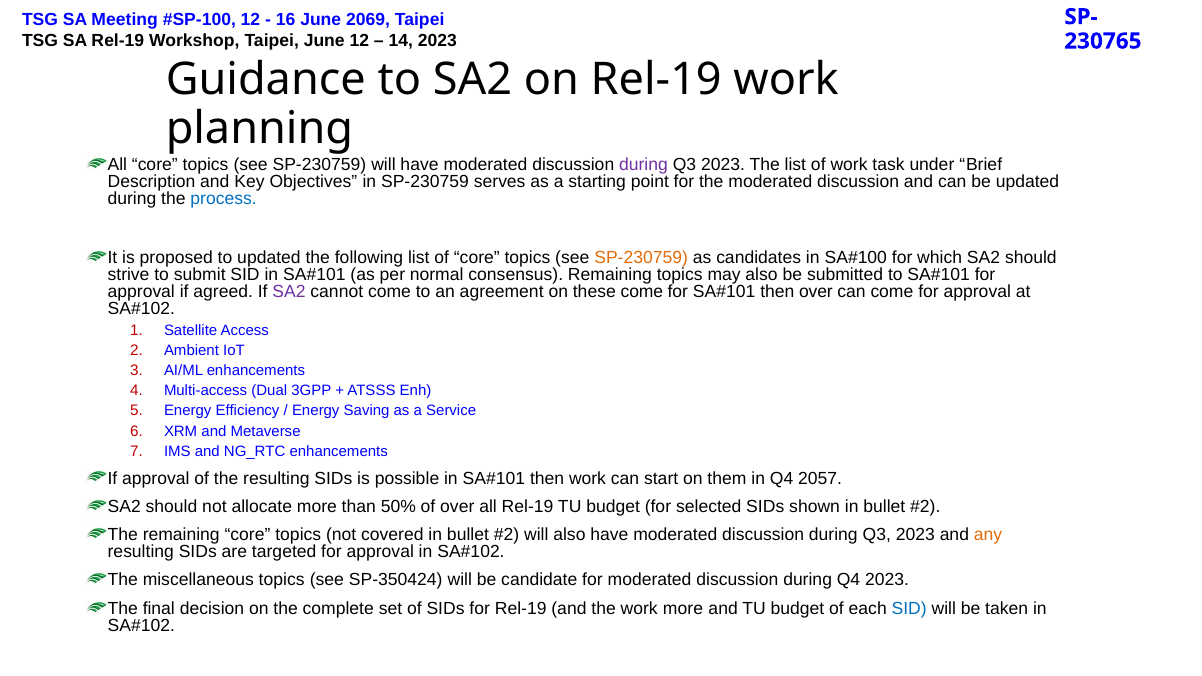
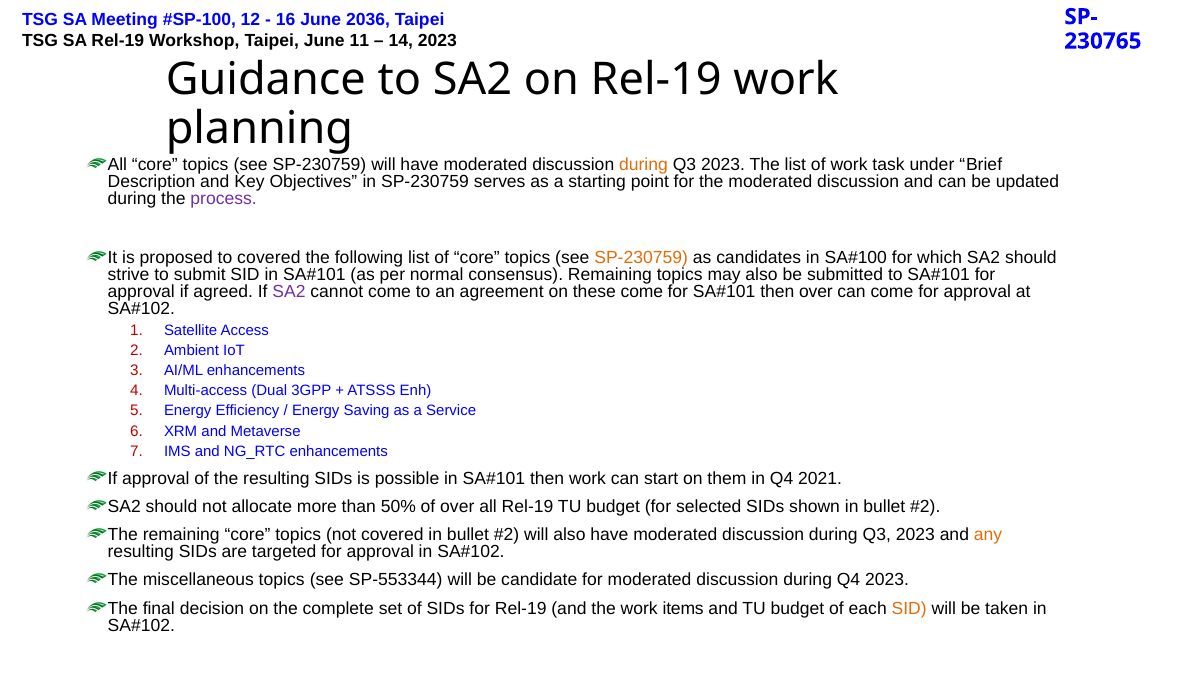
2069: 2069 -> 2036
June 12: 12 -> 11
during at (643, 165) colour: purple -> orange
process colour: blue -> purple
to updated: updated -> covered
2057: 2057 -> 2021
SP-350424: SP-350424 -> SP-553344
work more: more -> items
SID at (909, 609) colour: blue -> orange
